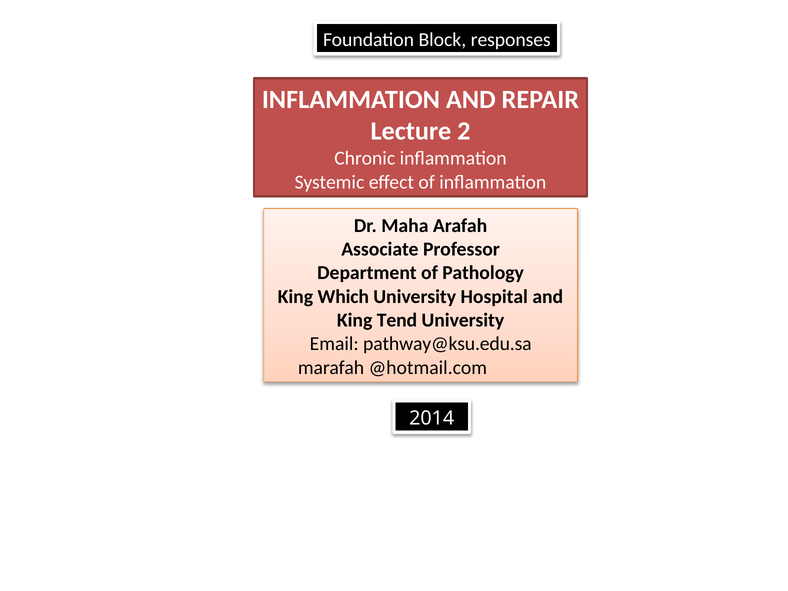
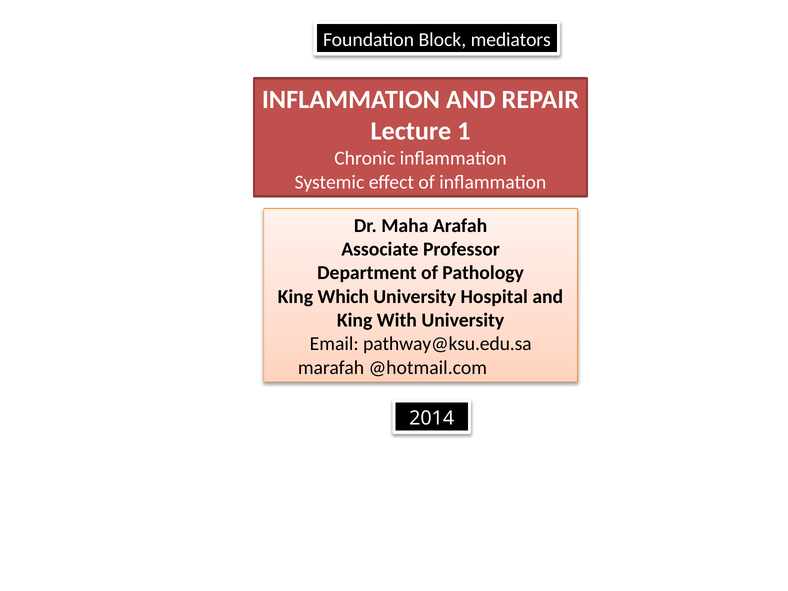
responses: responses -> mediators
2: 2 -> 1
Tend: Tend -> With
